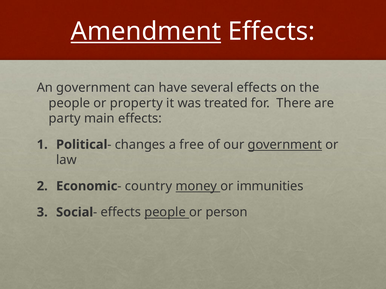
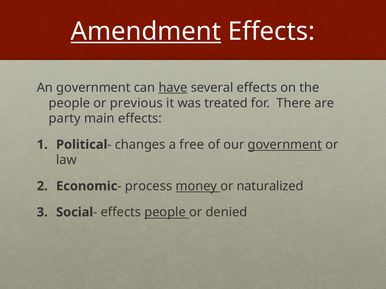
have underline: none -> present
property: property -> previous
country: country -> process
immunities: immunities -> naturalized
person: person -> denied
